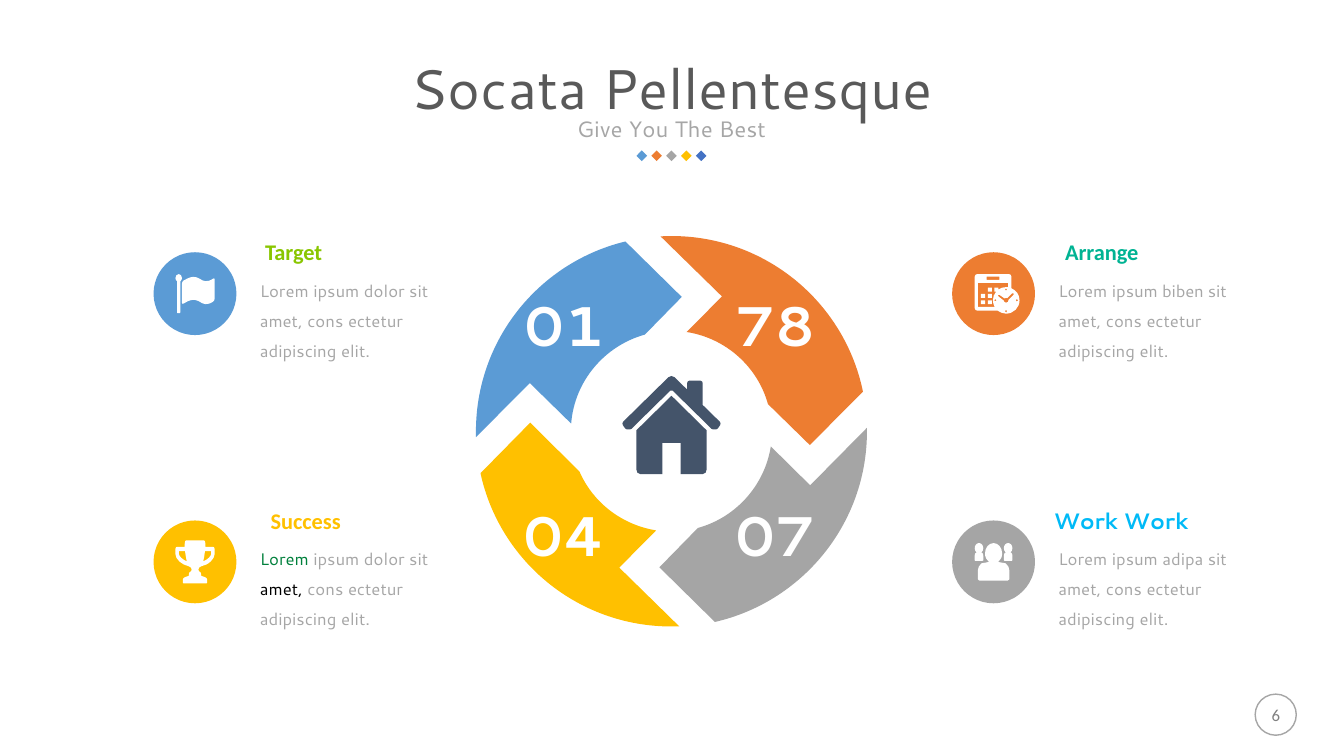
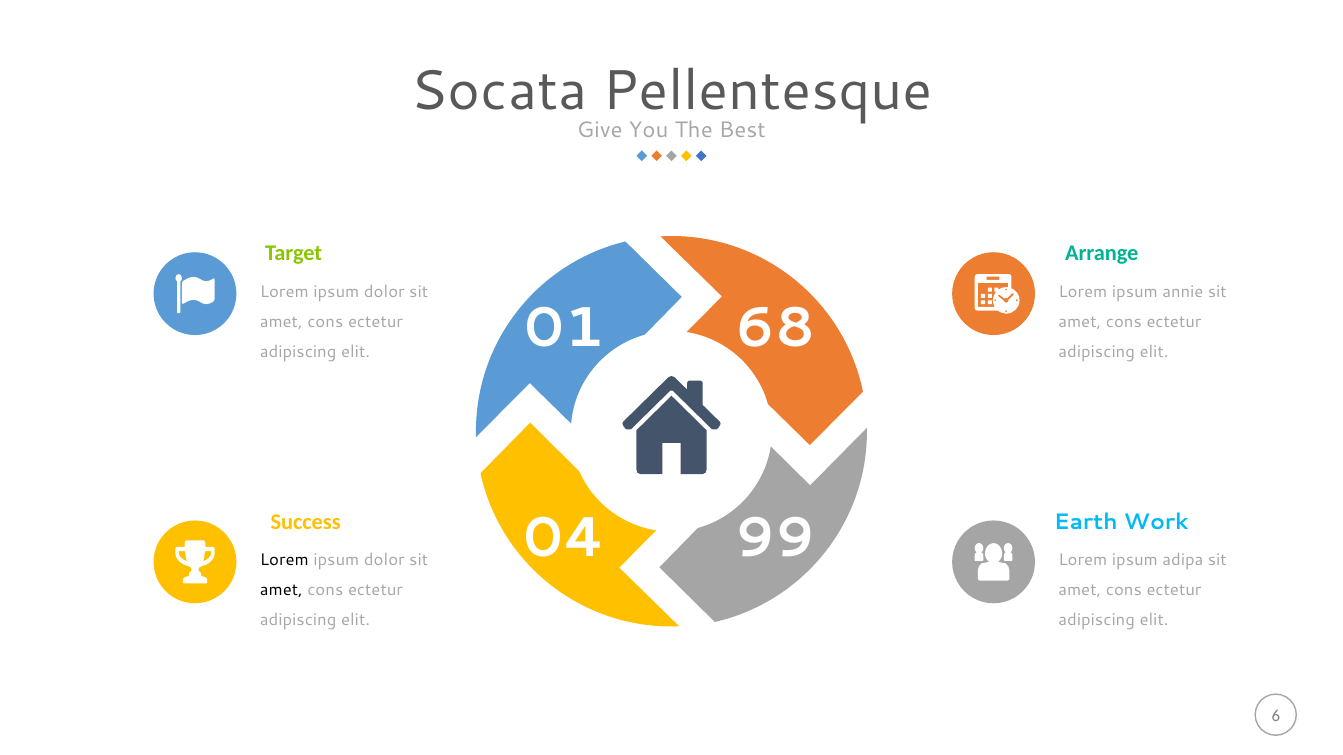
biben: biben -> annie
78: 78 -> 68
Work at (1086, 522): Work -> Earth
07: 07 -> 99
Lorem at (284, 560) colour: green -> black
